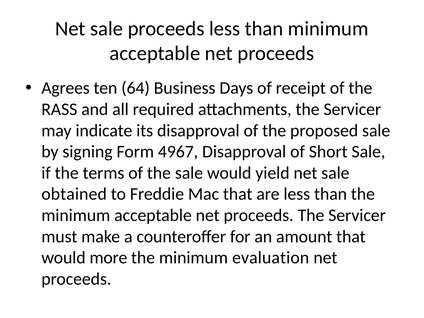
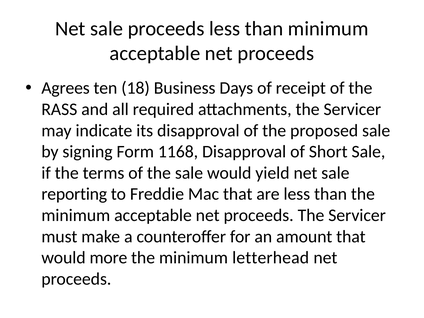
64: 64 -> 18
4967: 4967 -> 1168
obtained: obtained -> reporting
evaluation: evaluation -> letterhead
